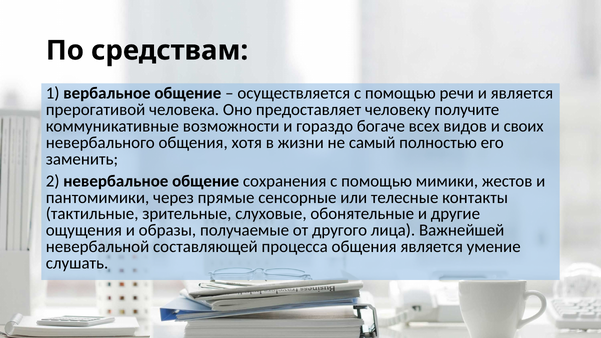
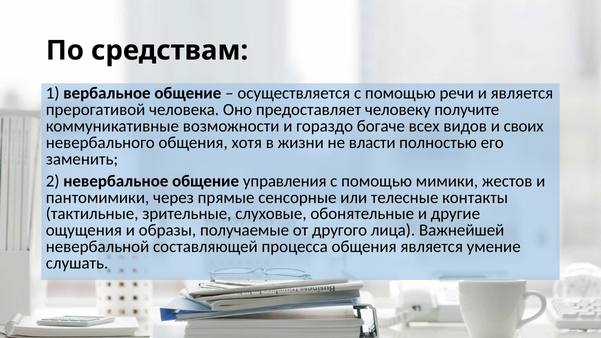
самый: самый -> власти
сохранения: сохранения -> управления
